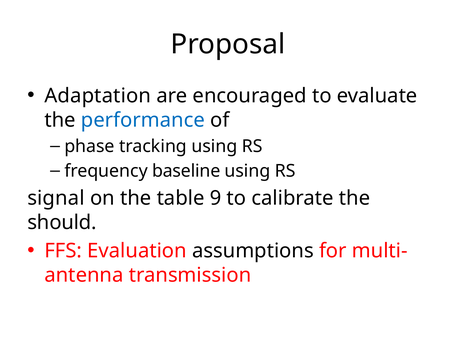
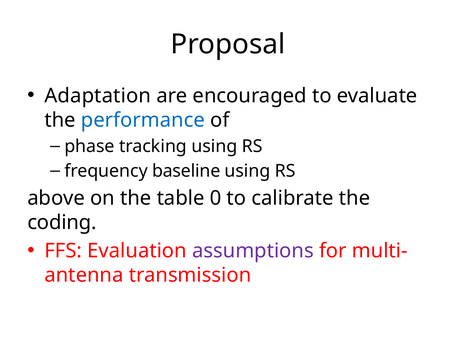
signal: signal -> above
9: 9 -> 0
should: should -> coding
assumptions colour: black -> purple
